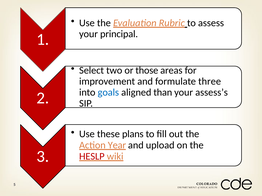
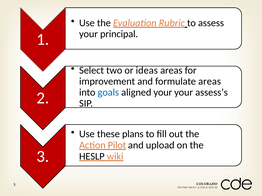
those: those -> ideas
formulate three: three -> areas
aligned than: than -> your
Year: Year -> Pilot
HESLP colour: red -> black
